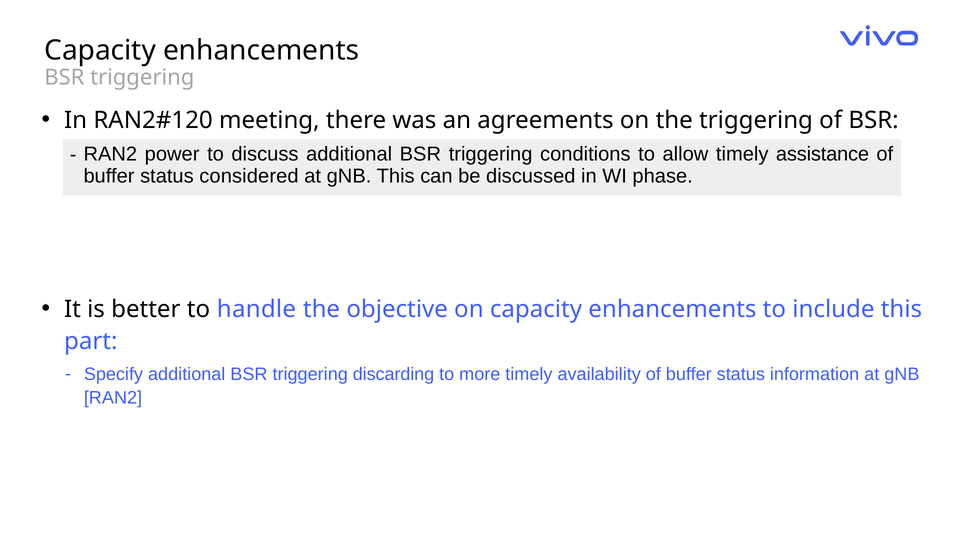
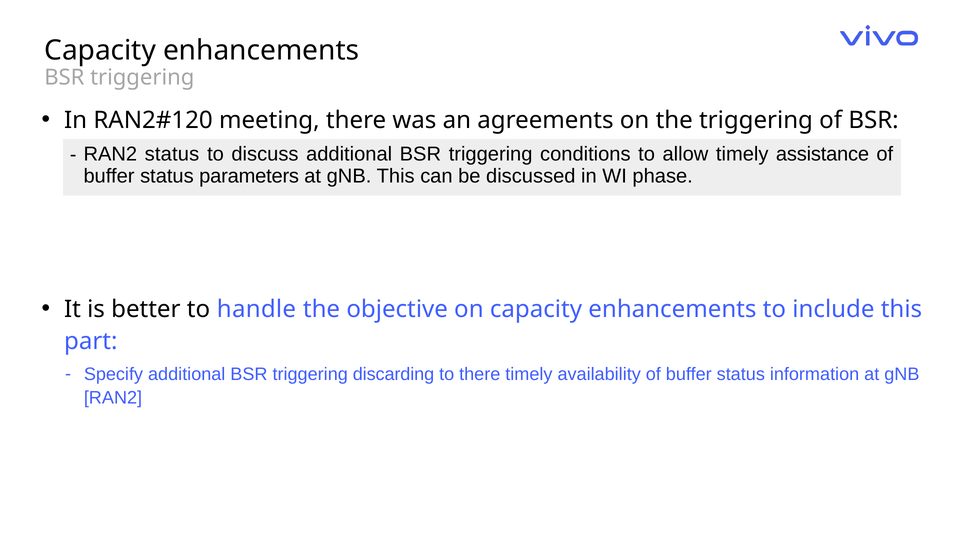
RAN2 power: power -> status
considered: considered -> parameters
to more: more -> there
